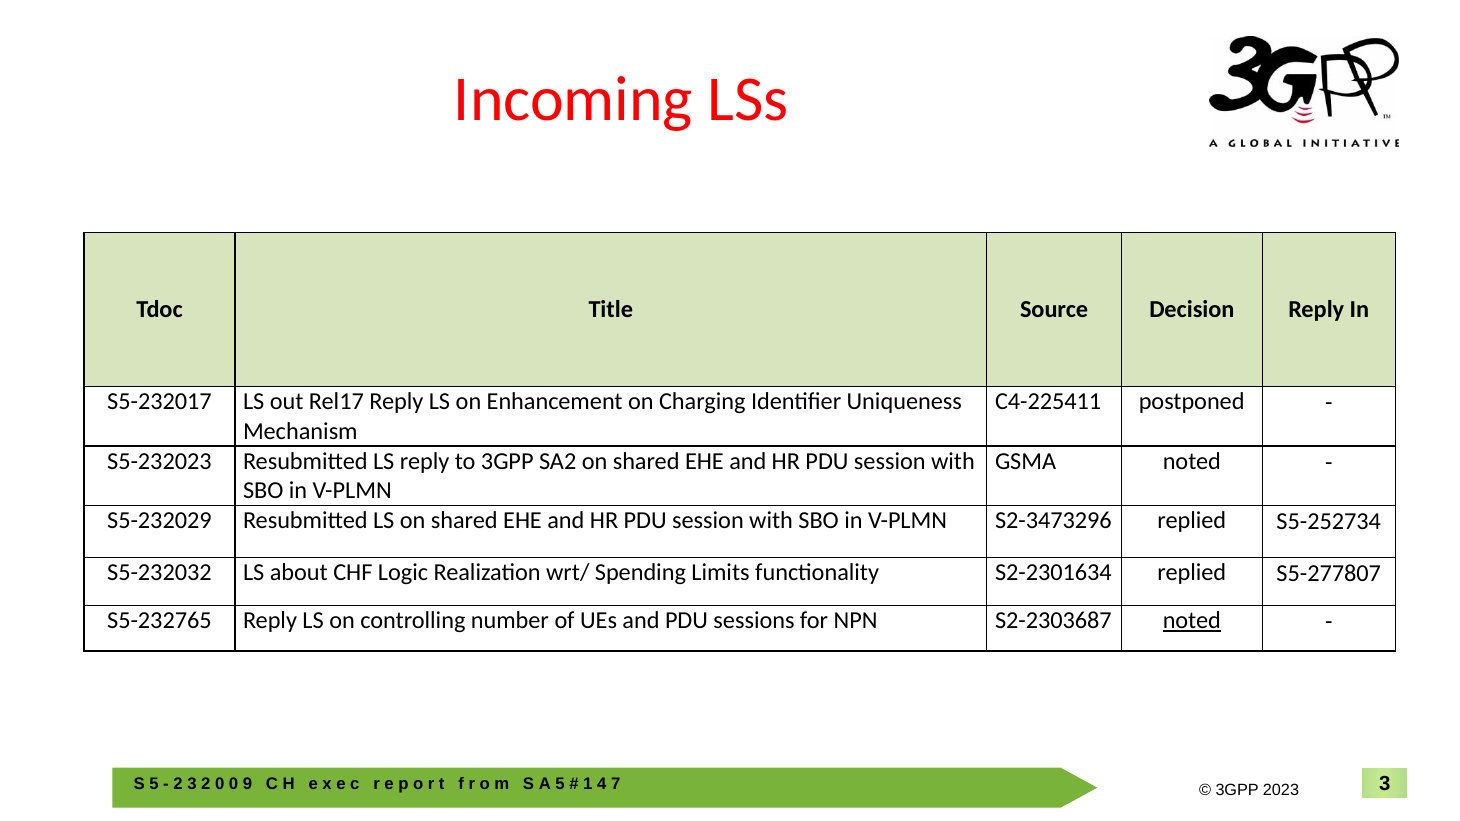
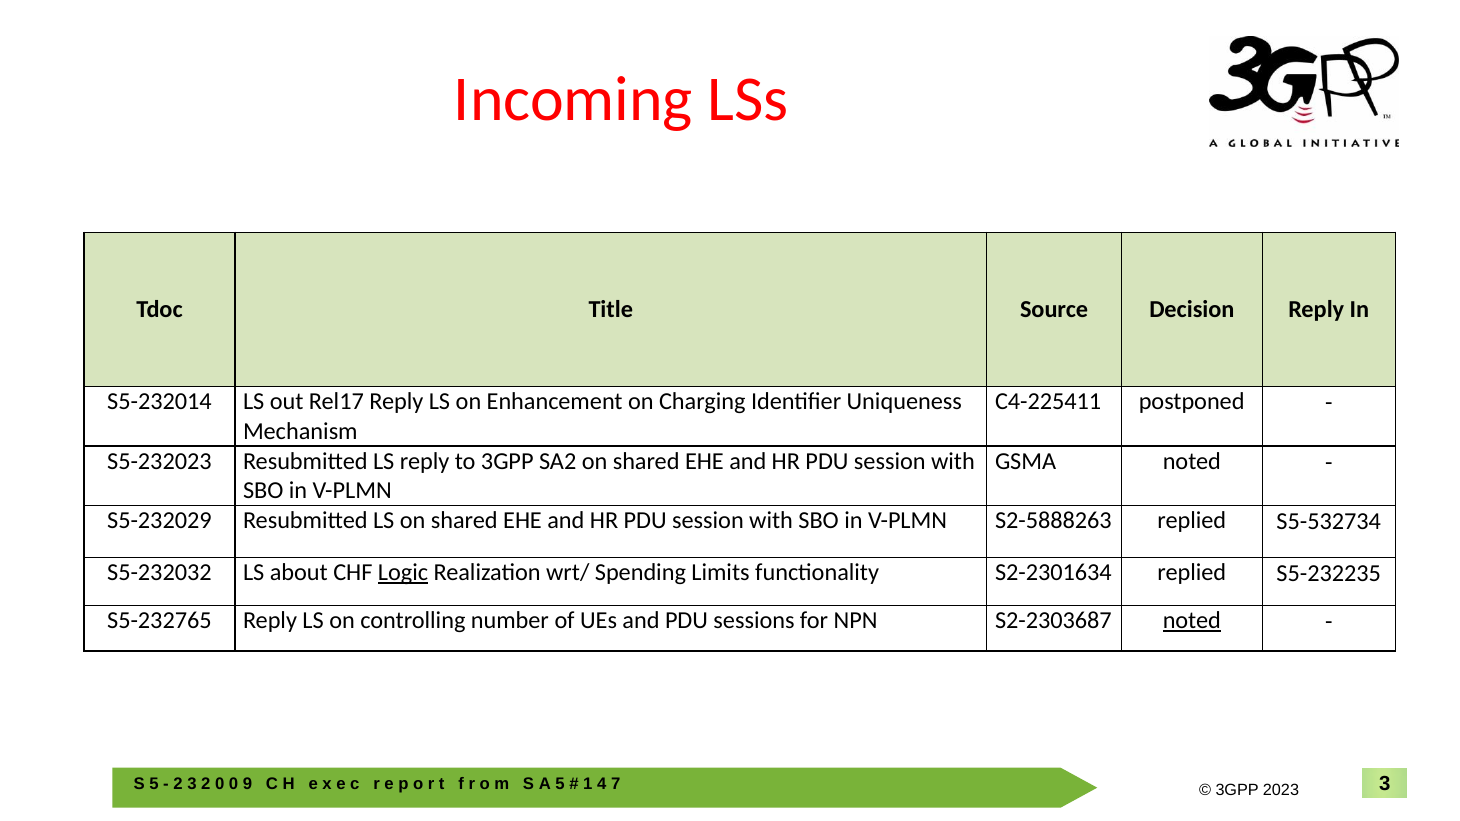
S5-232017: S5-232017 -> S5-232014
S2-3473296: S2-3473296 -> S2-5888263
S5-252734: S5-252734 -> S5-532734
Logic underline: none -> present
S5-277807: S5-277807 -> S5-232235
